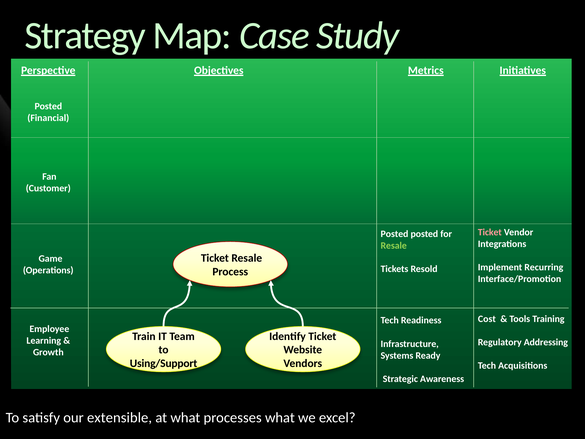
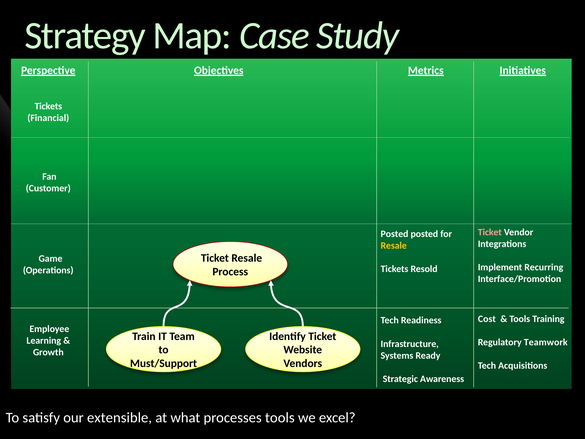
Posted at (48, 106): Posted -> Tickets
Resale at (394, 245) colour: light green -> yellow
Addressing: Addressing -> Teamwork
Using/Support: Using/Support -> Must/Support
processes what: what -> tools
